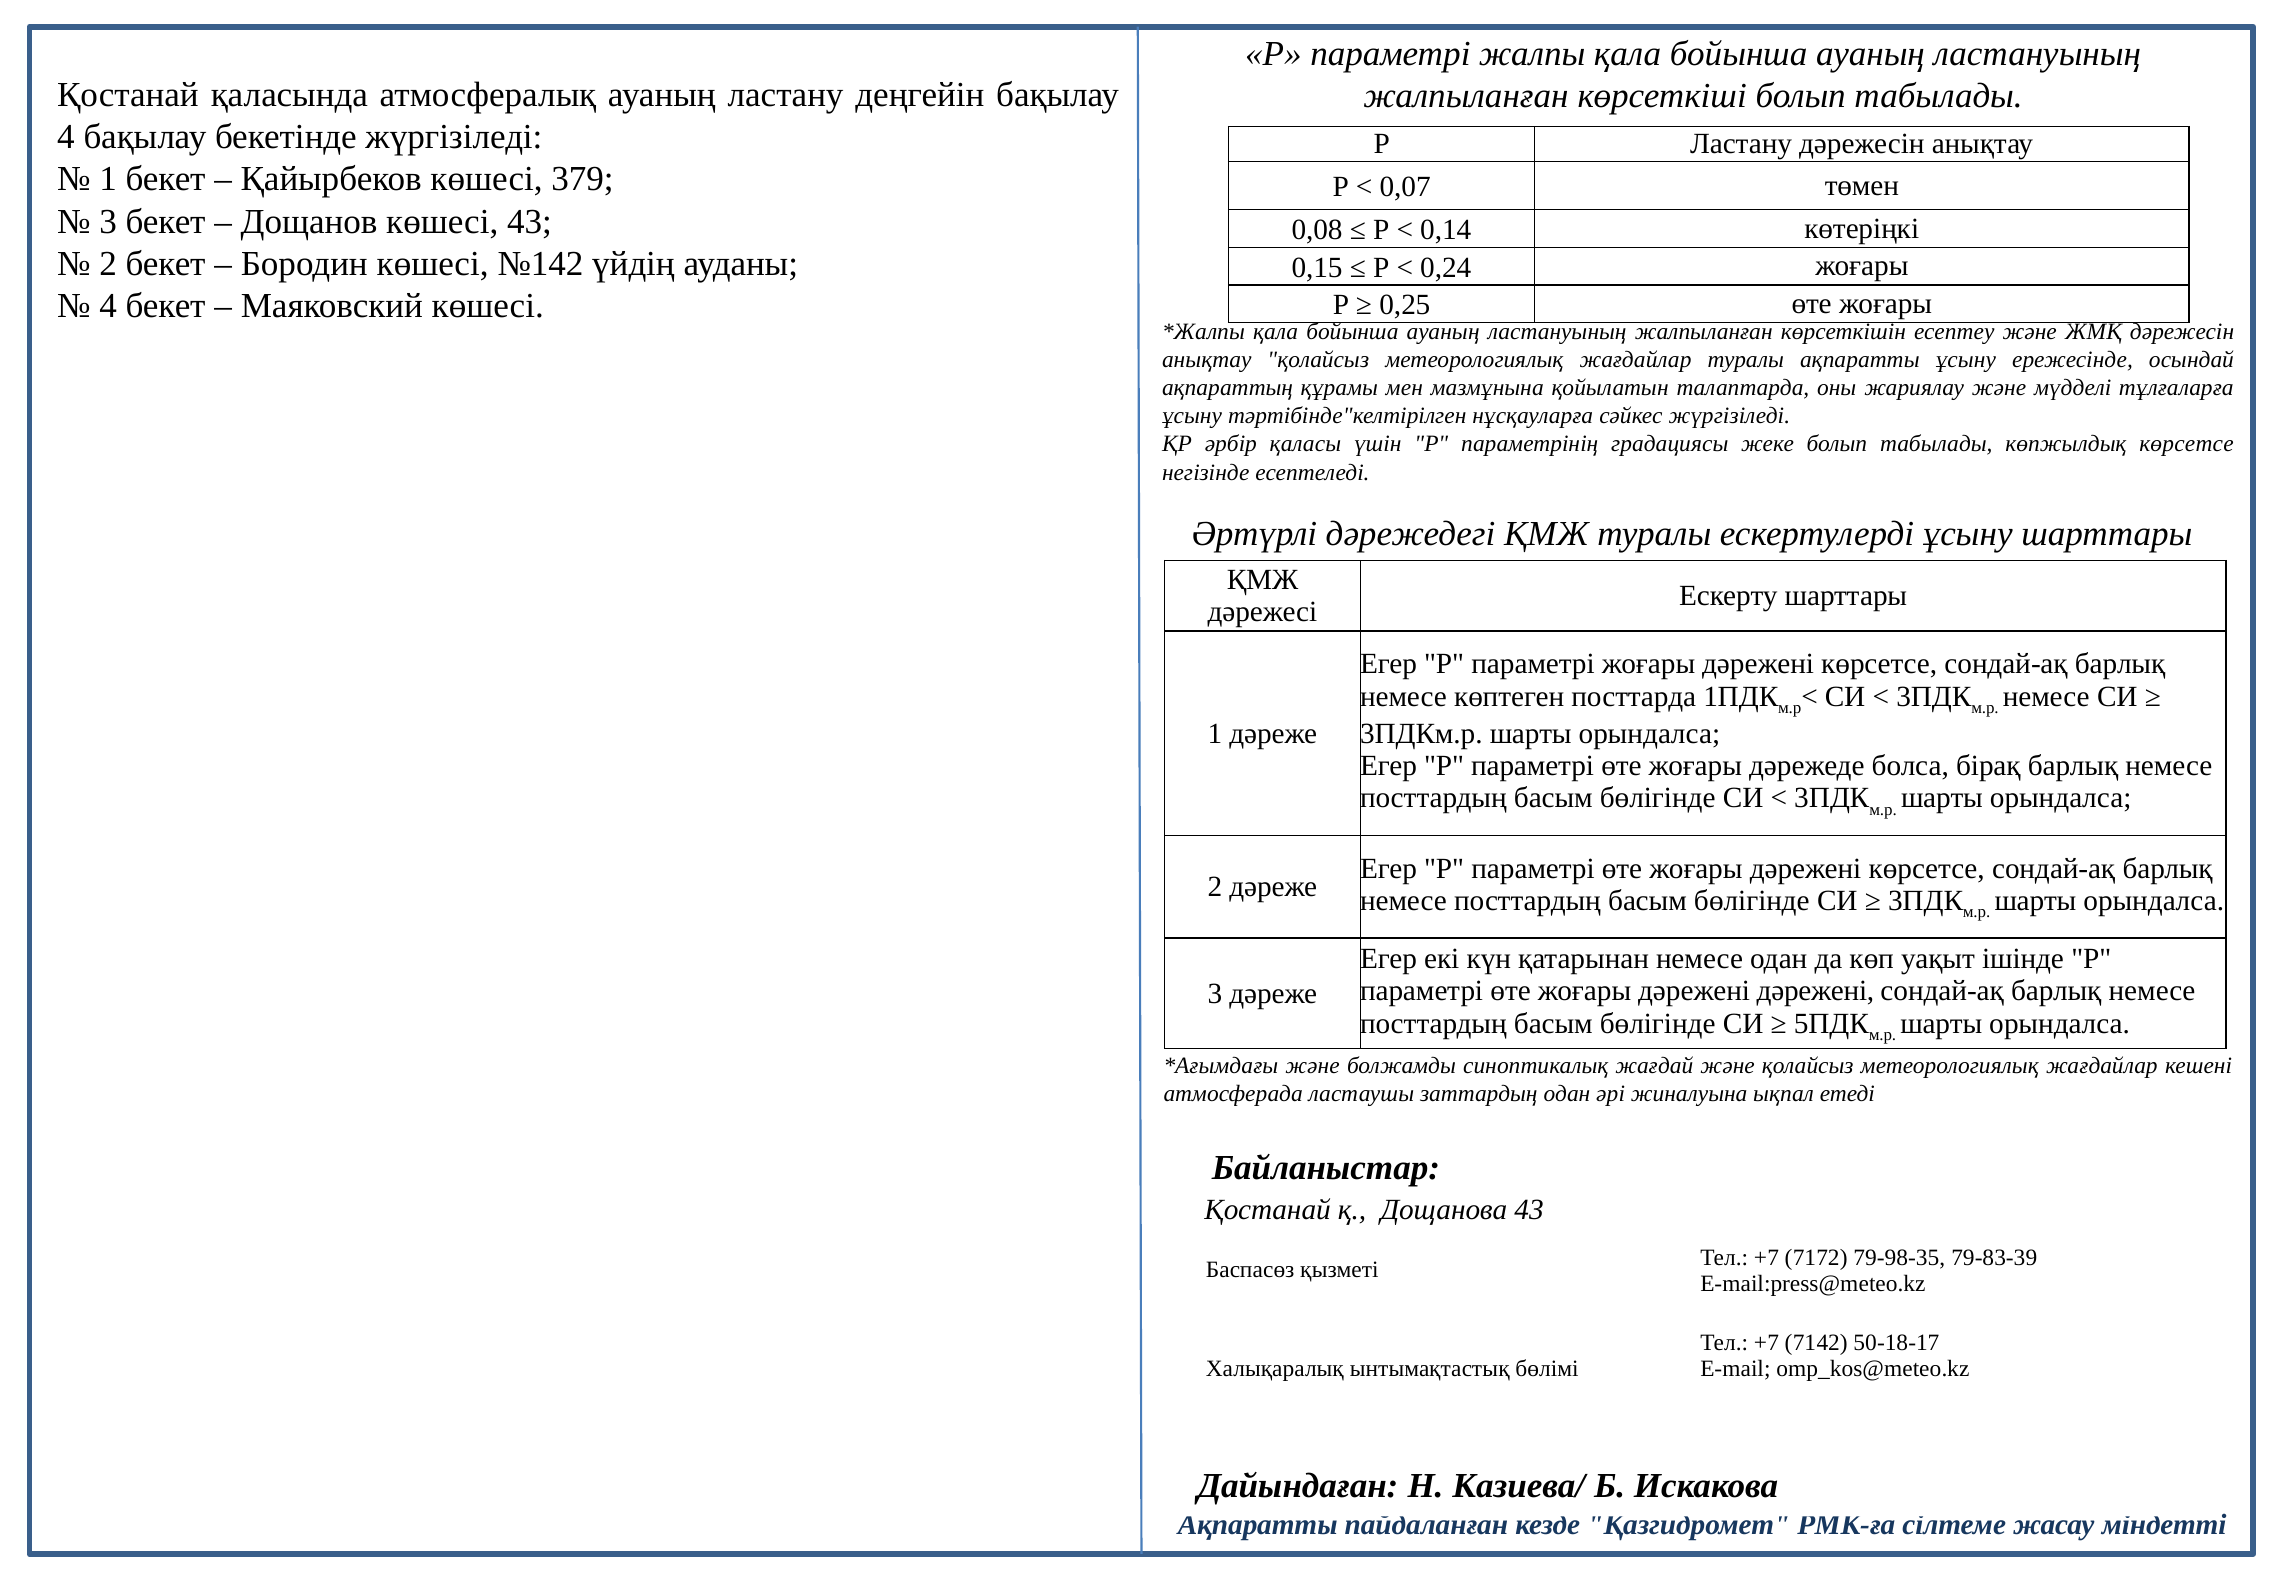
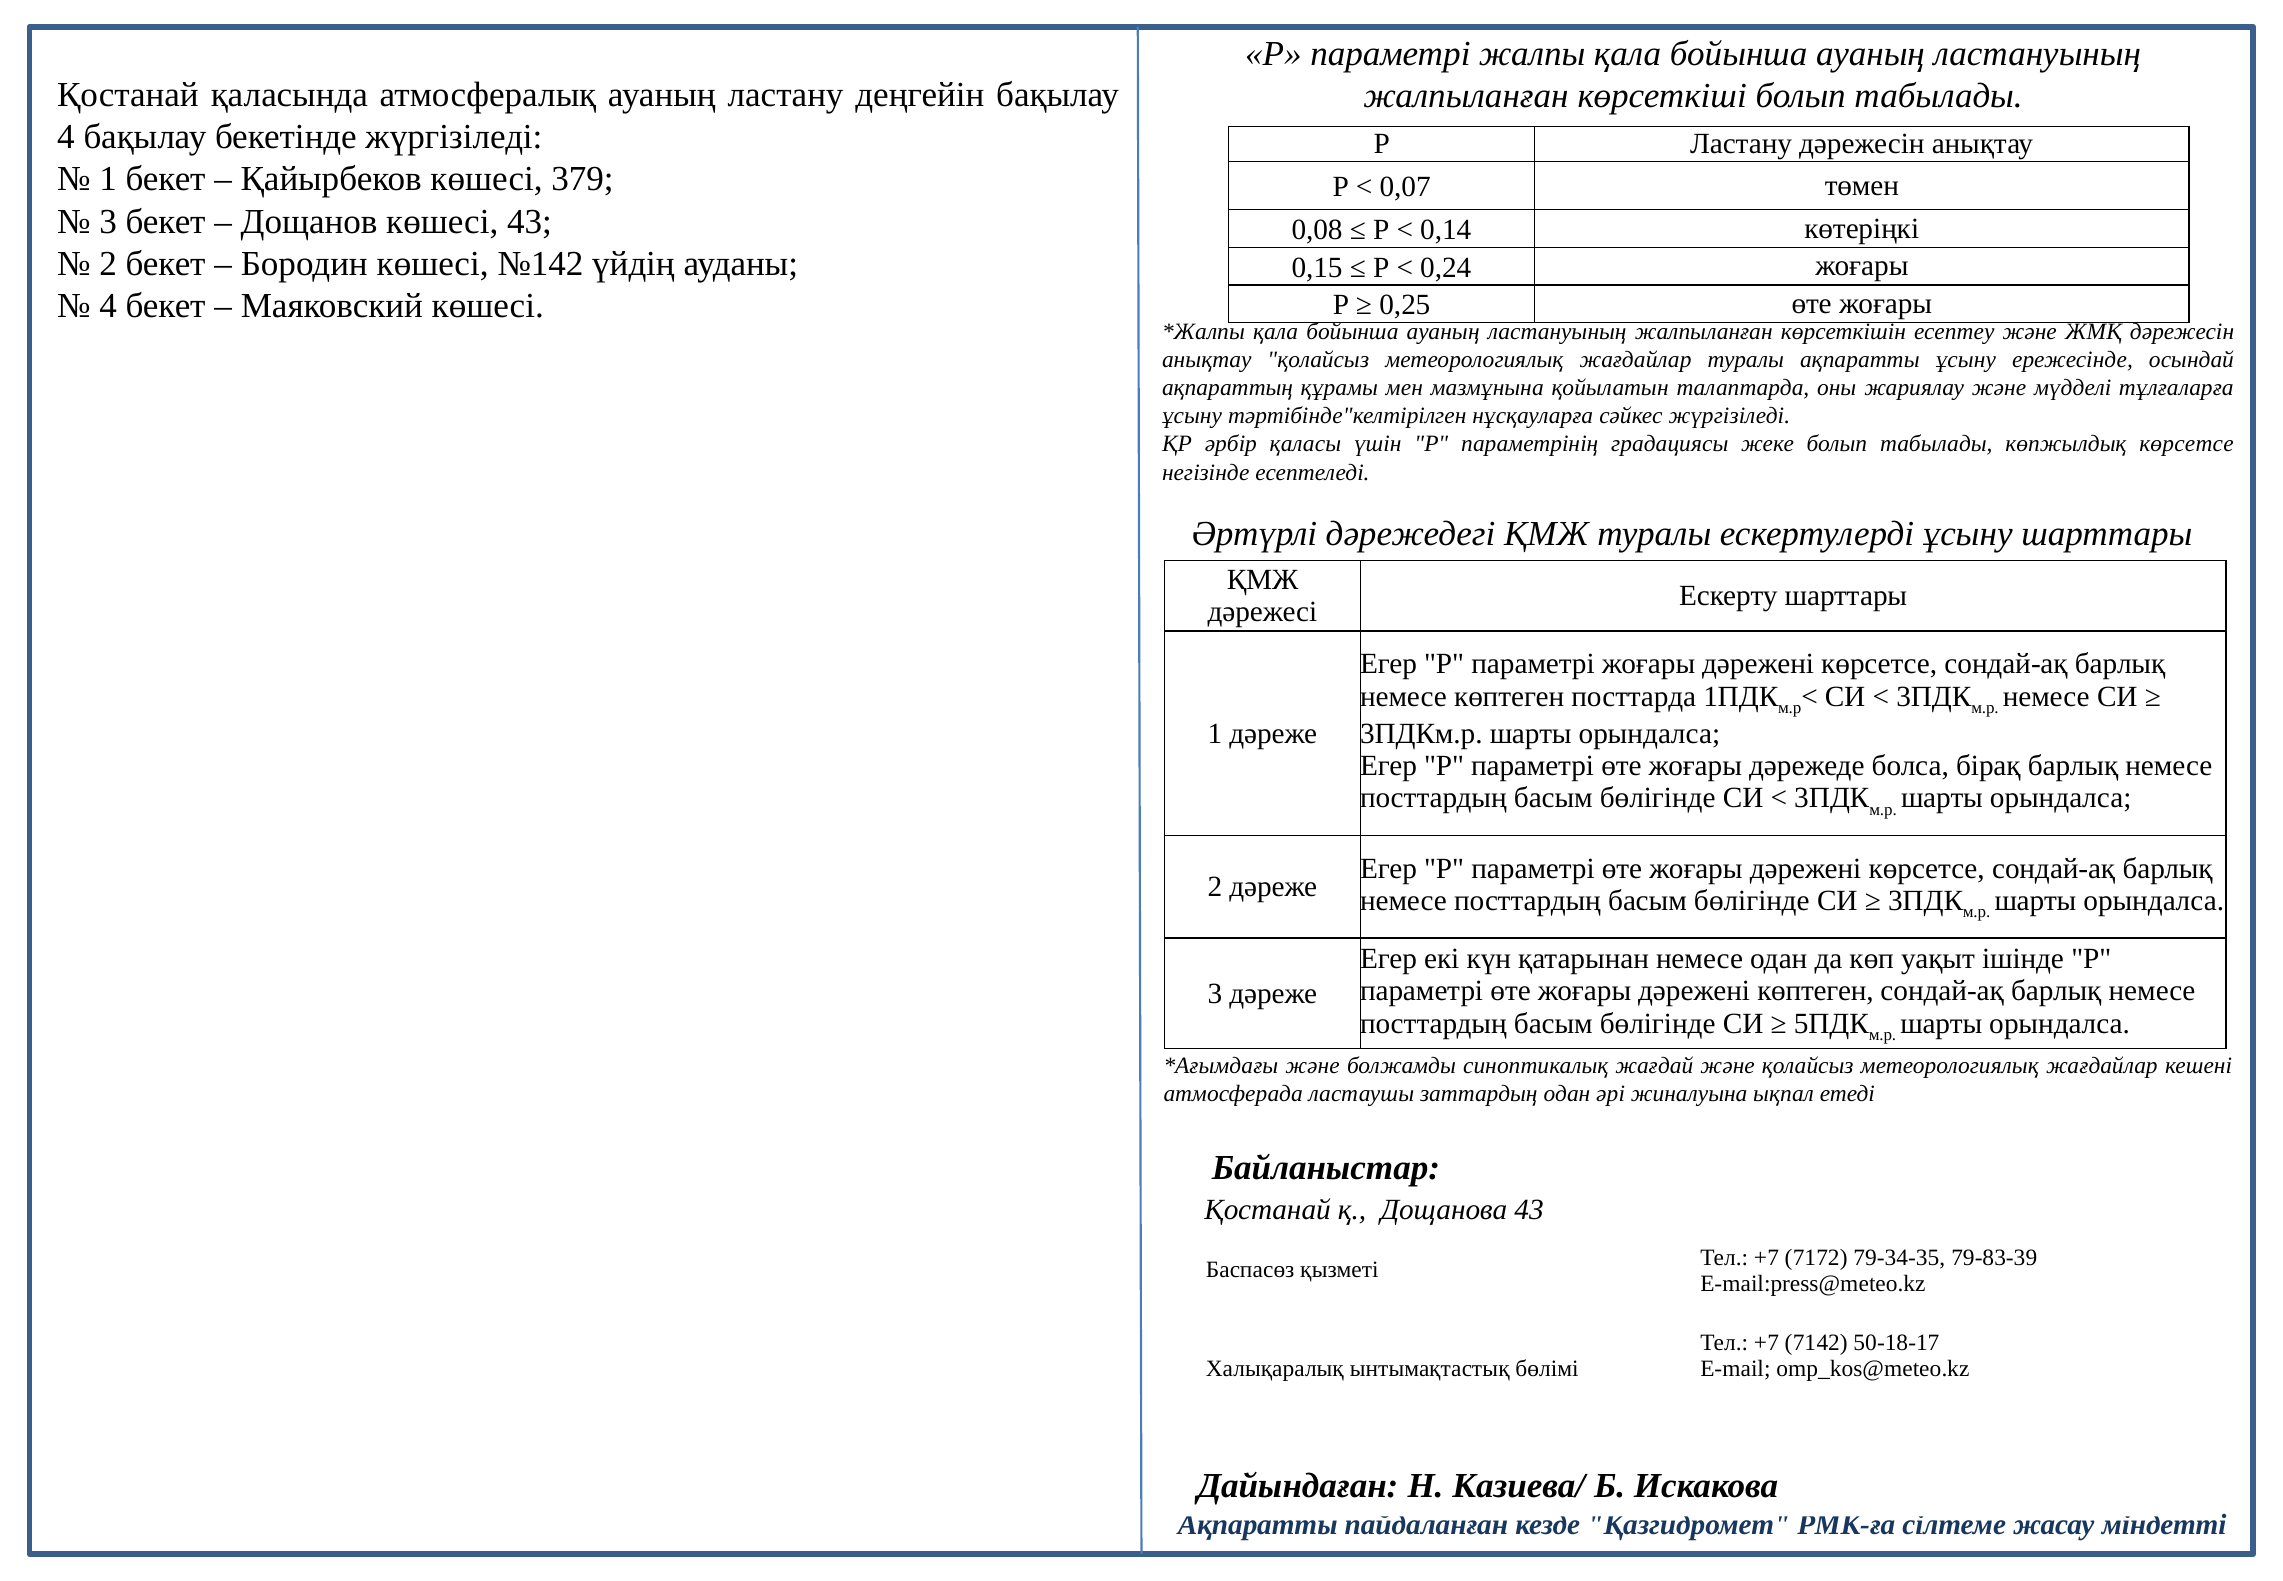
дәрежені дәрежені: дәрежені -> көптеген
79-98-35: 79-98-35 -> 79-34-35
